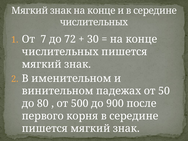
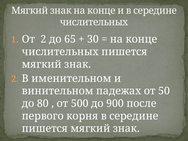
От 7: 7 -> 2
72: 72 -> 65
